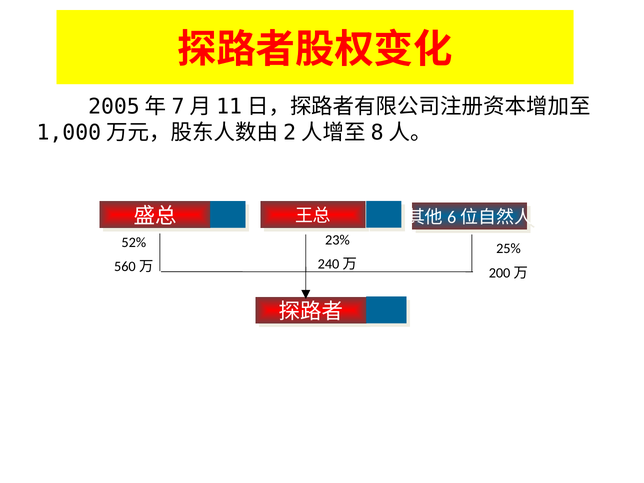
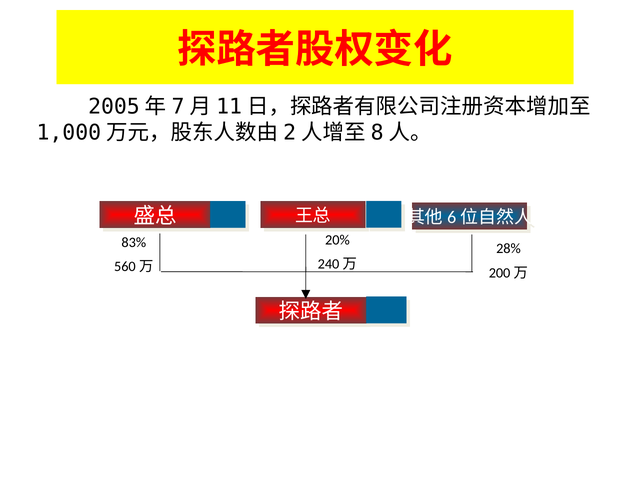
23%: 23% -> 20%
52%: 52% -> 83%
25%: 25% -> 28%
